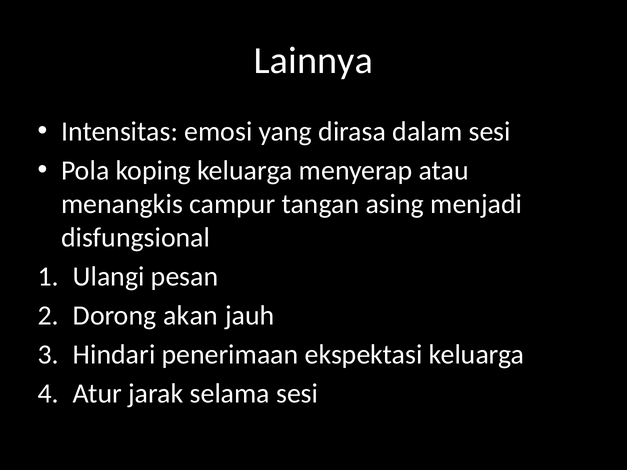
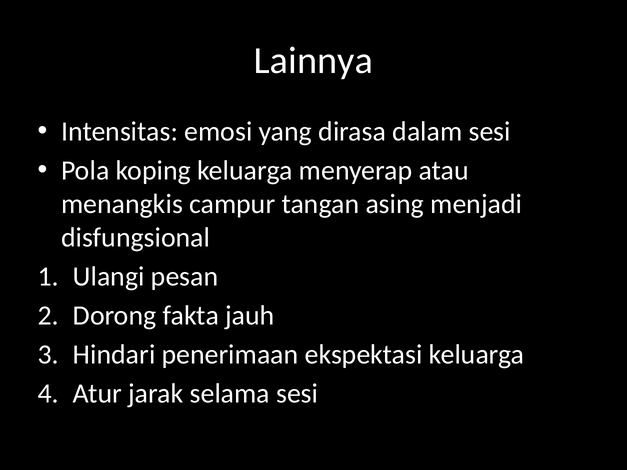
akan: akan -> fakta
